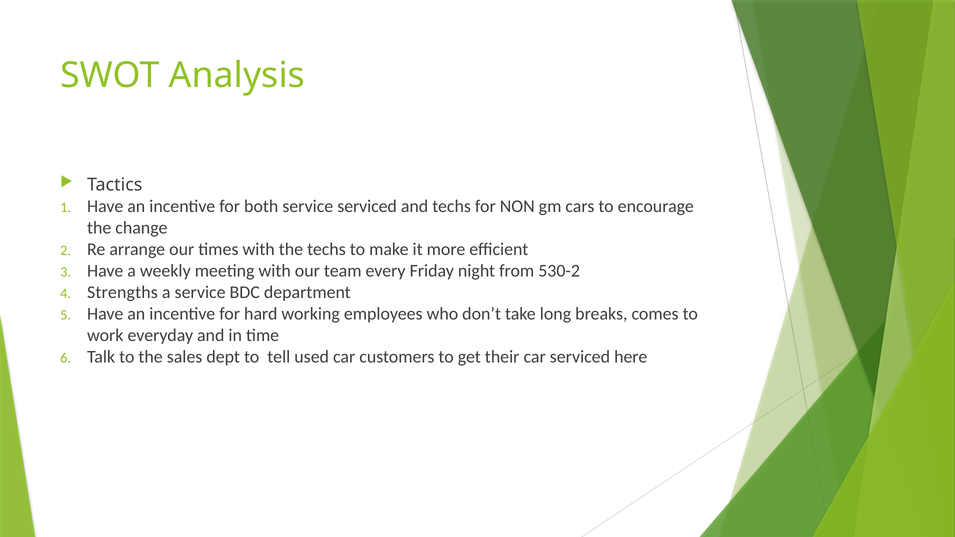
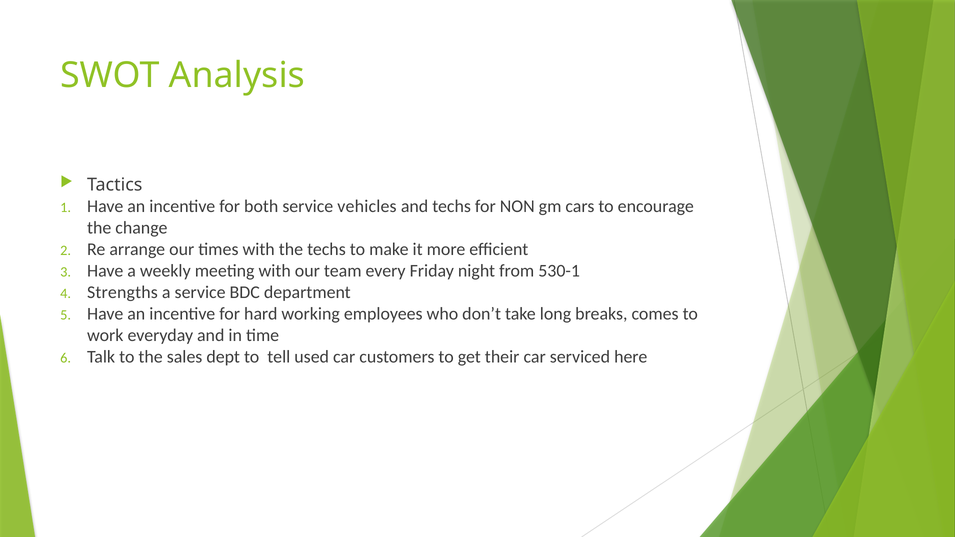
service serviced: serviced -> vehicles
530-2: 530-2 -> 530-1
